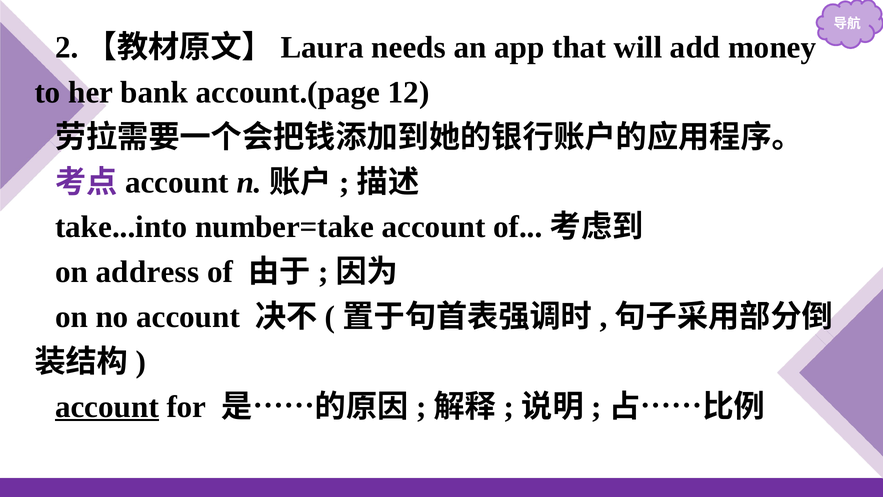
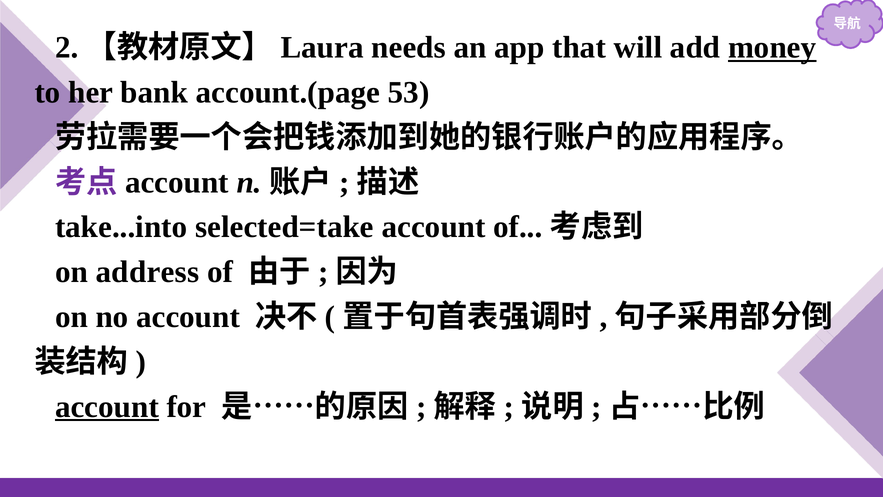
money underline: none -> present
12: 12 -> 53
number=take: number=take -> selected=take
